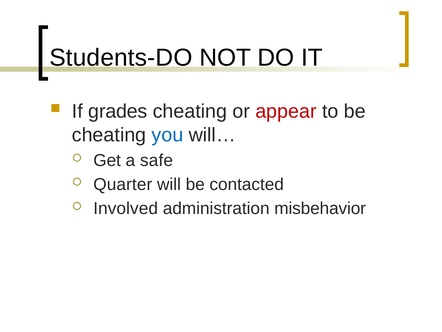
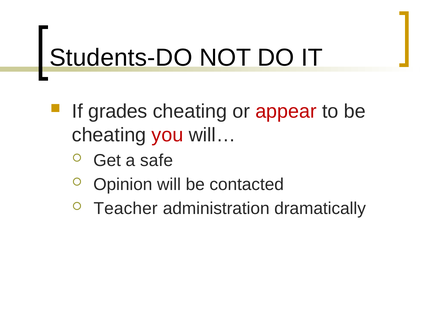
you colour: blue -> red
Quarter: Quarter -> Opinion
Involved: Involved -> Teacher
misbehavior: misbehavior -> dramatically
